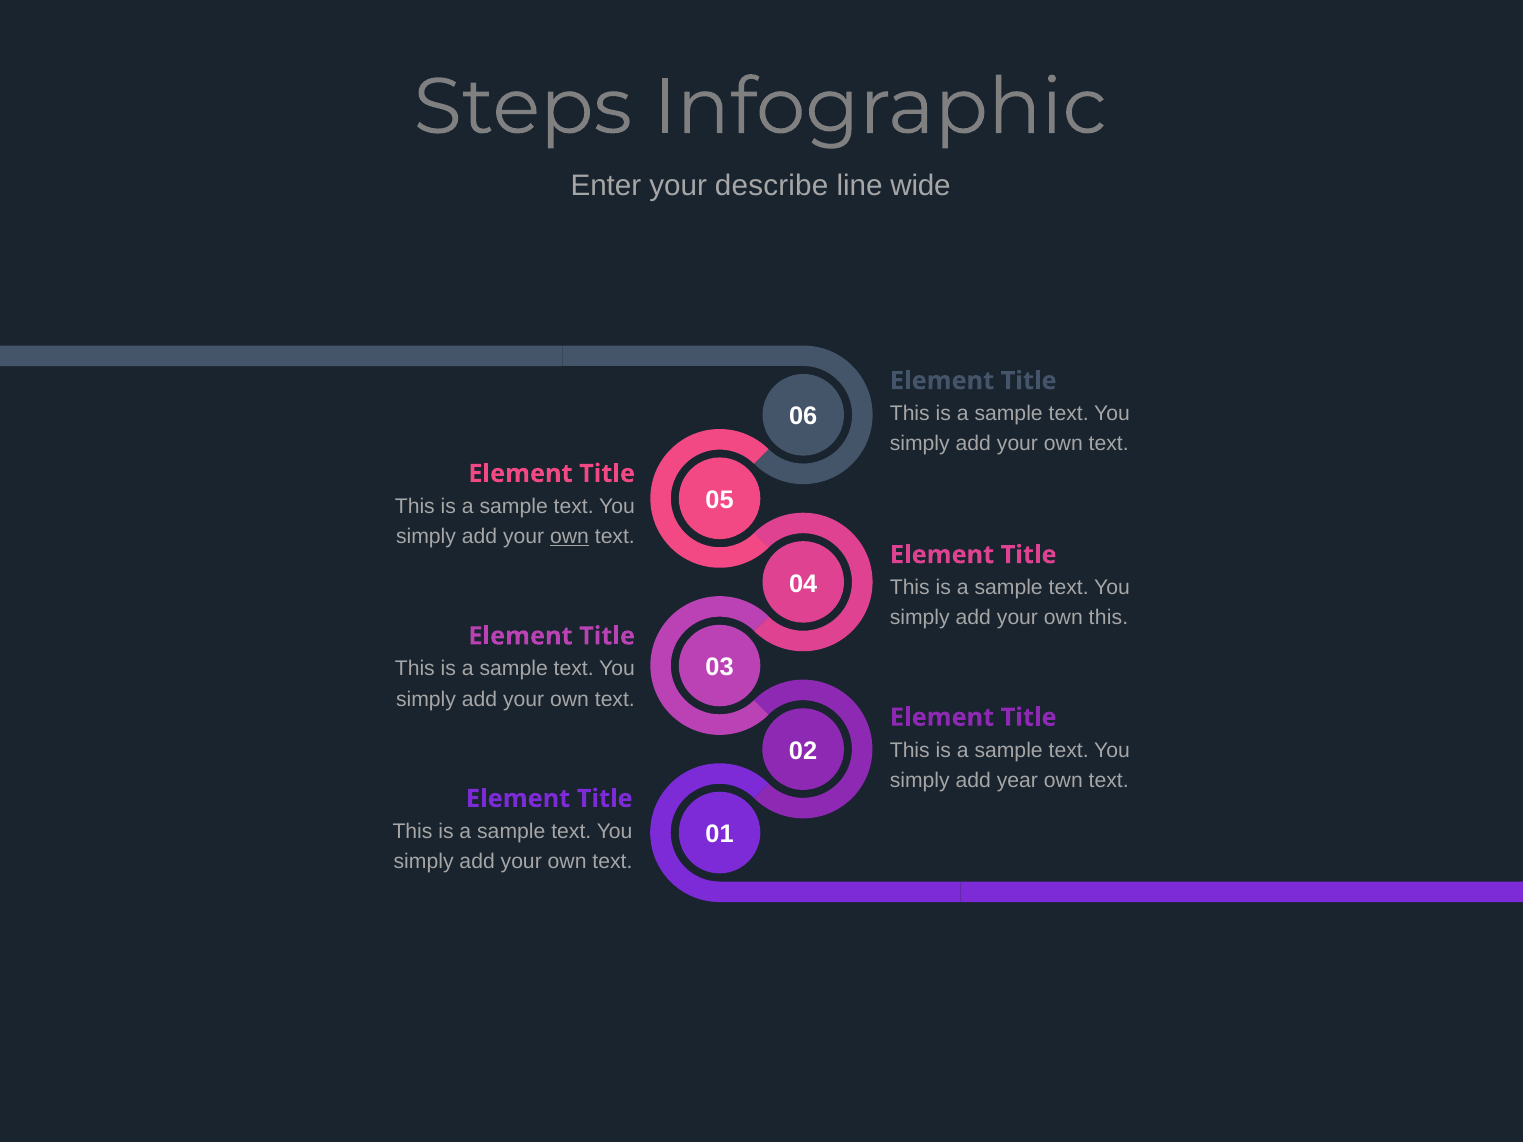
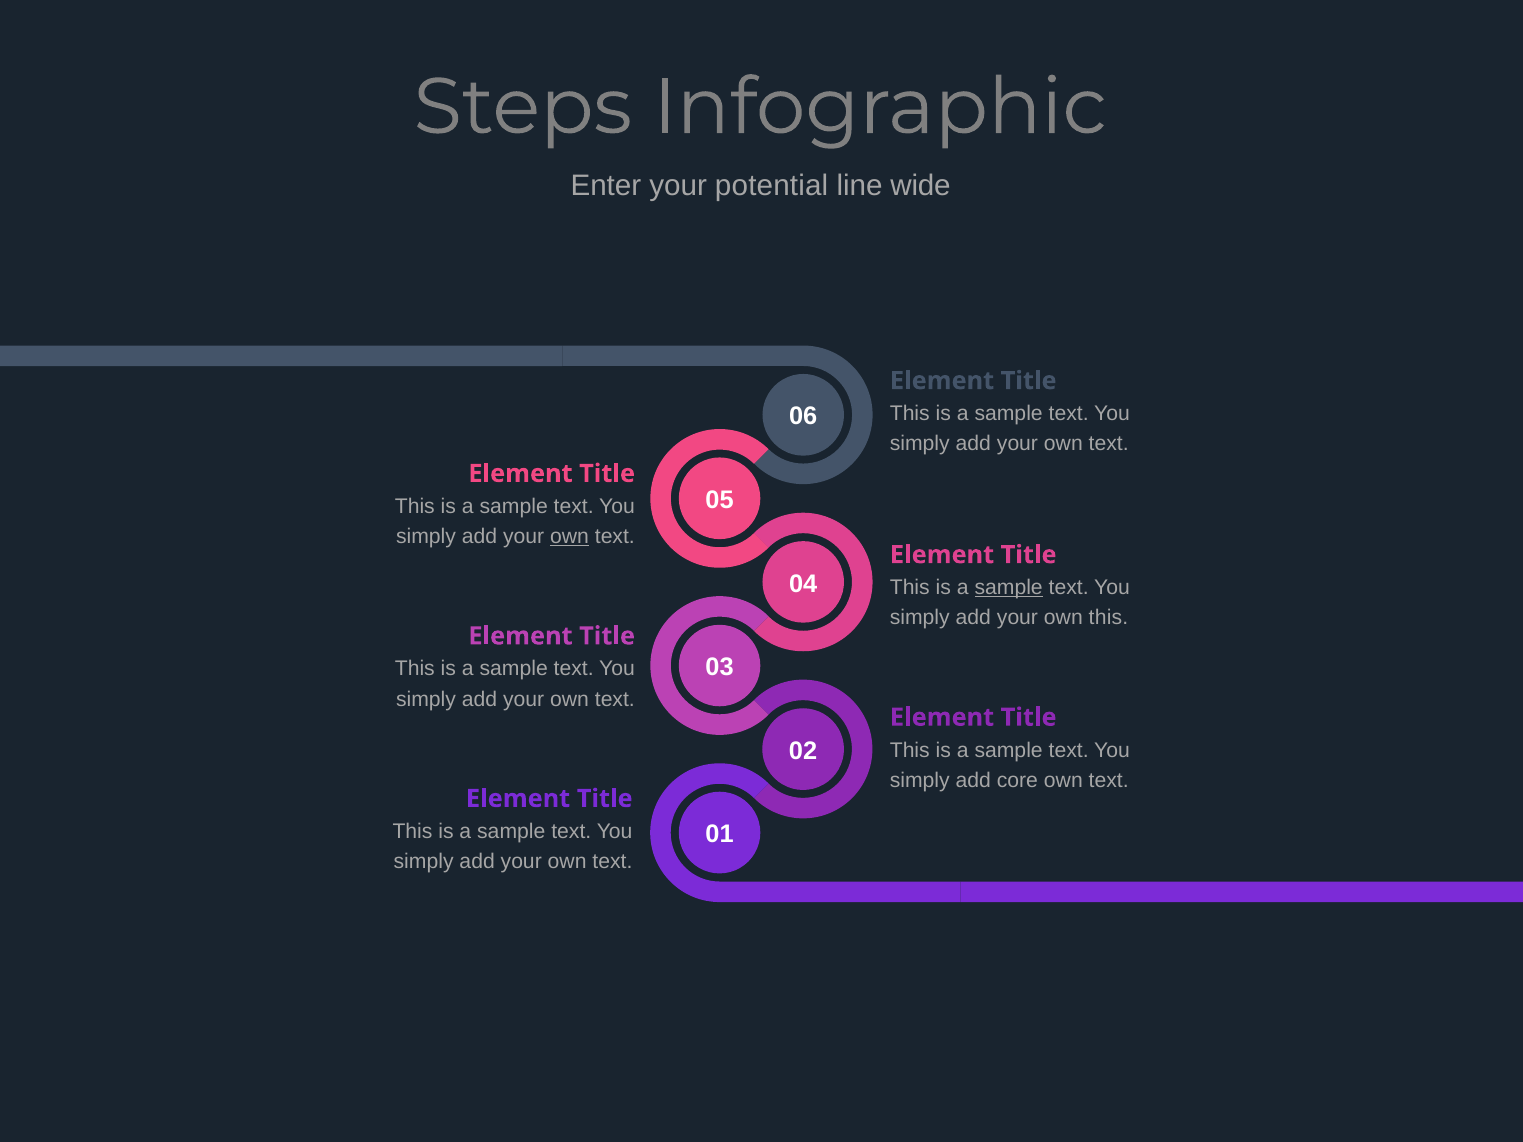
describe: describe -> potential
sample at (1009, 588) underline: none -> present
year: year -> core
